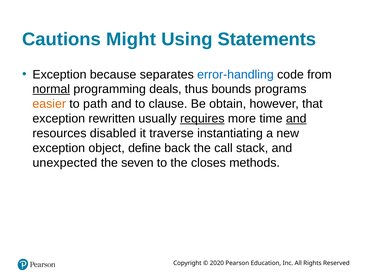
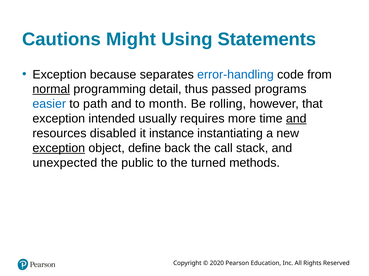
deals: deals -> detail
bounds: bounds -> passed
easier colour: orange -> blue
clause: clause -> month
obtain: obtain -> rolling
rewritten: rewritten -> intended
requires underline: present -> none
traverse: traverse -> instance
exception at (59, 148) underline: none -> present
seven: seven -> public
closes: closes -> turned
